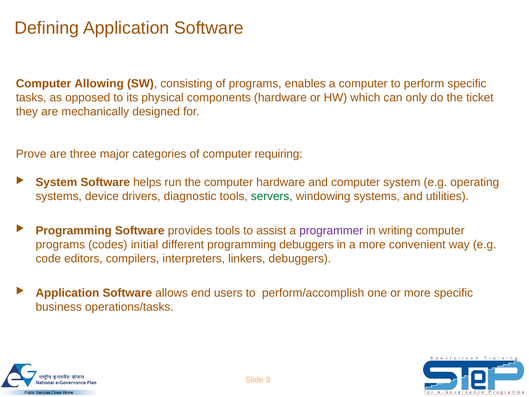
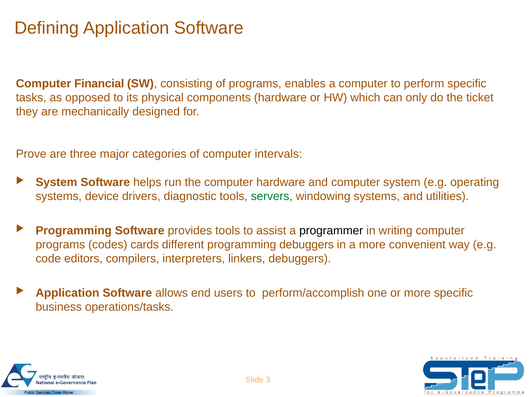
Allowing: Allowing -> Financial
requiring: requiring -> intervals
programmer colour: purple -> black
initial: initial -> cards
